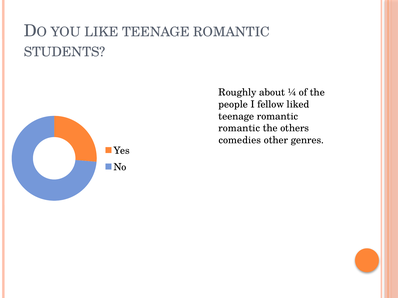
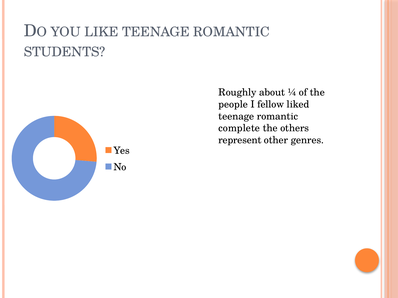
romantic at (239, 128): romantic -> complete
comedies: comedies -> represent
